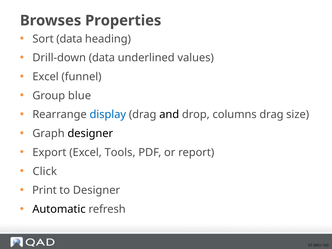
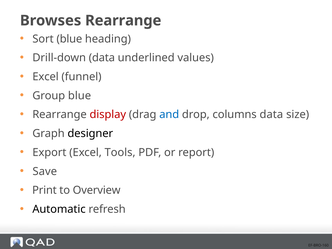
Browses Properties: Properties -> Rearrange
Sort data: data -> blue
display colour: blue -> red
and colour: black -> blue
columns drag: drag -> data
Click: Click -> Save
to Designer: Designer -> Overview
